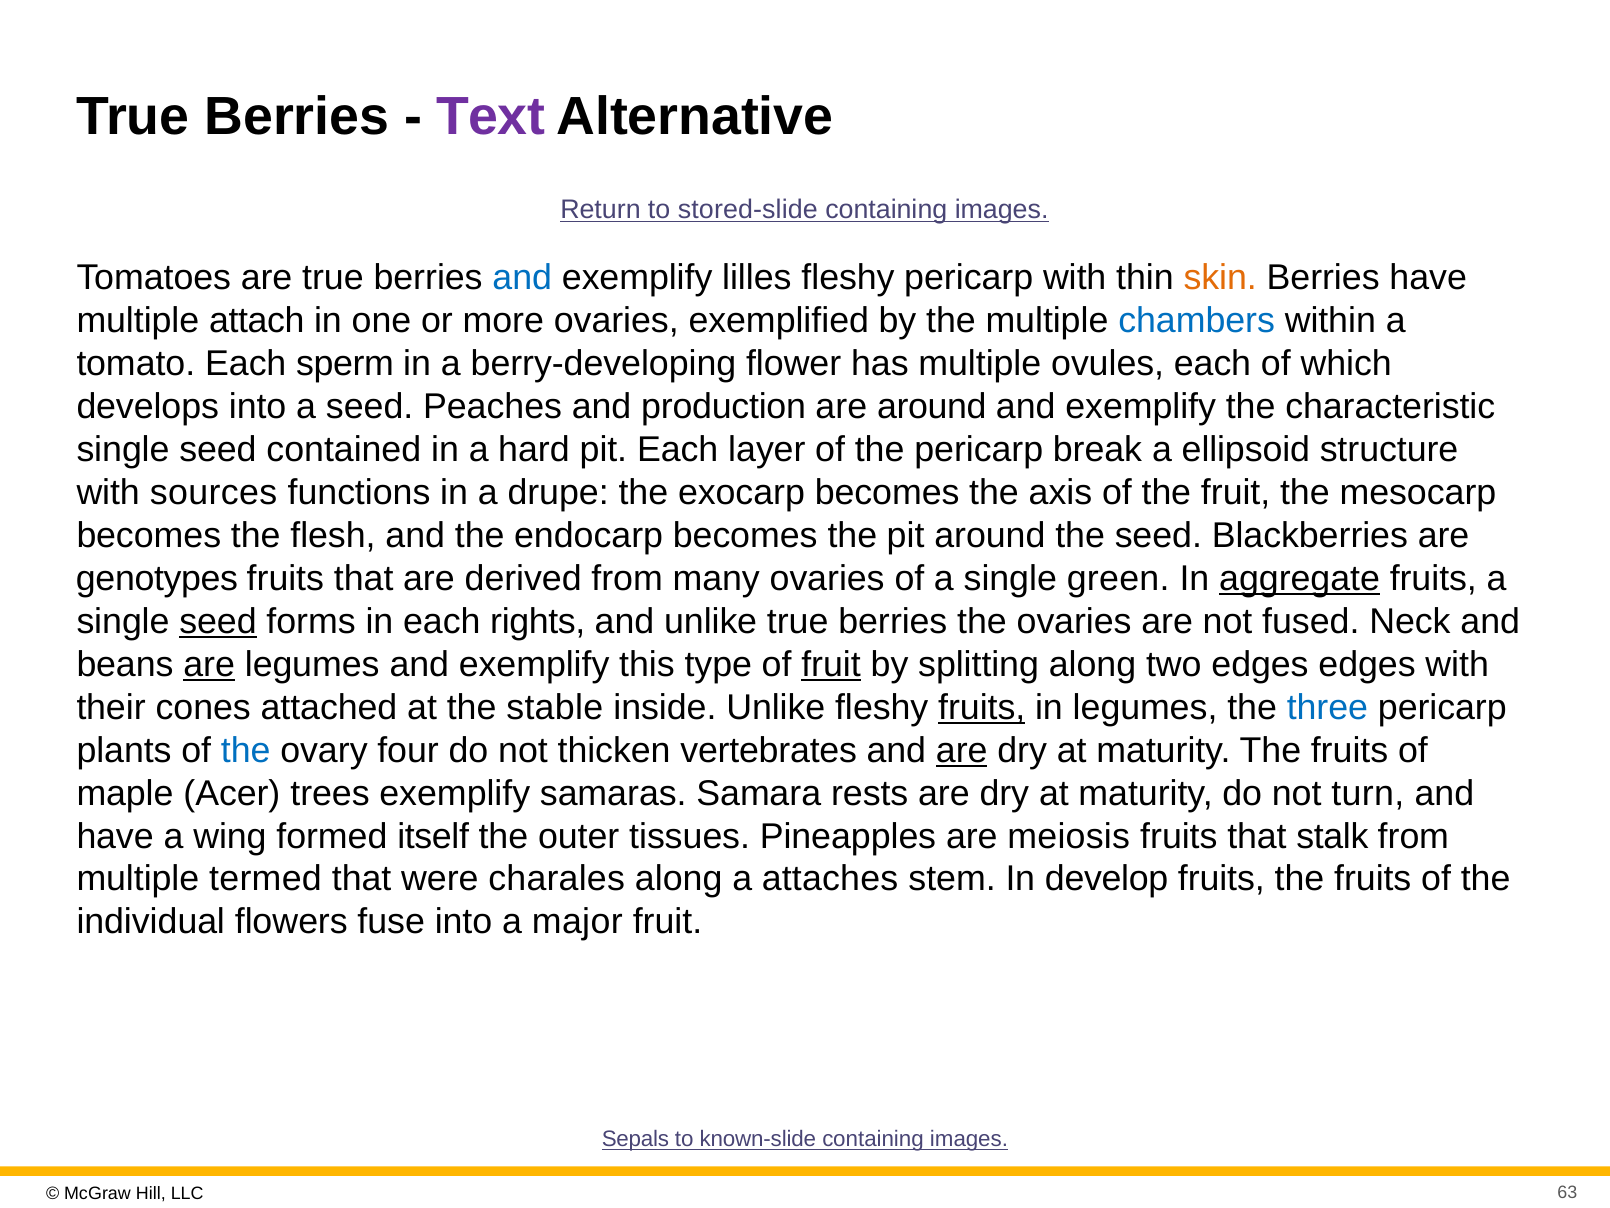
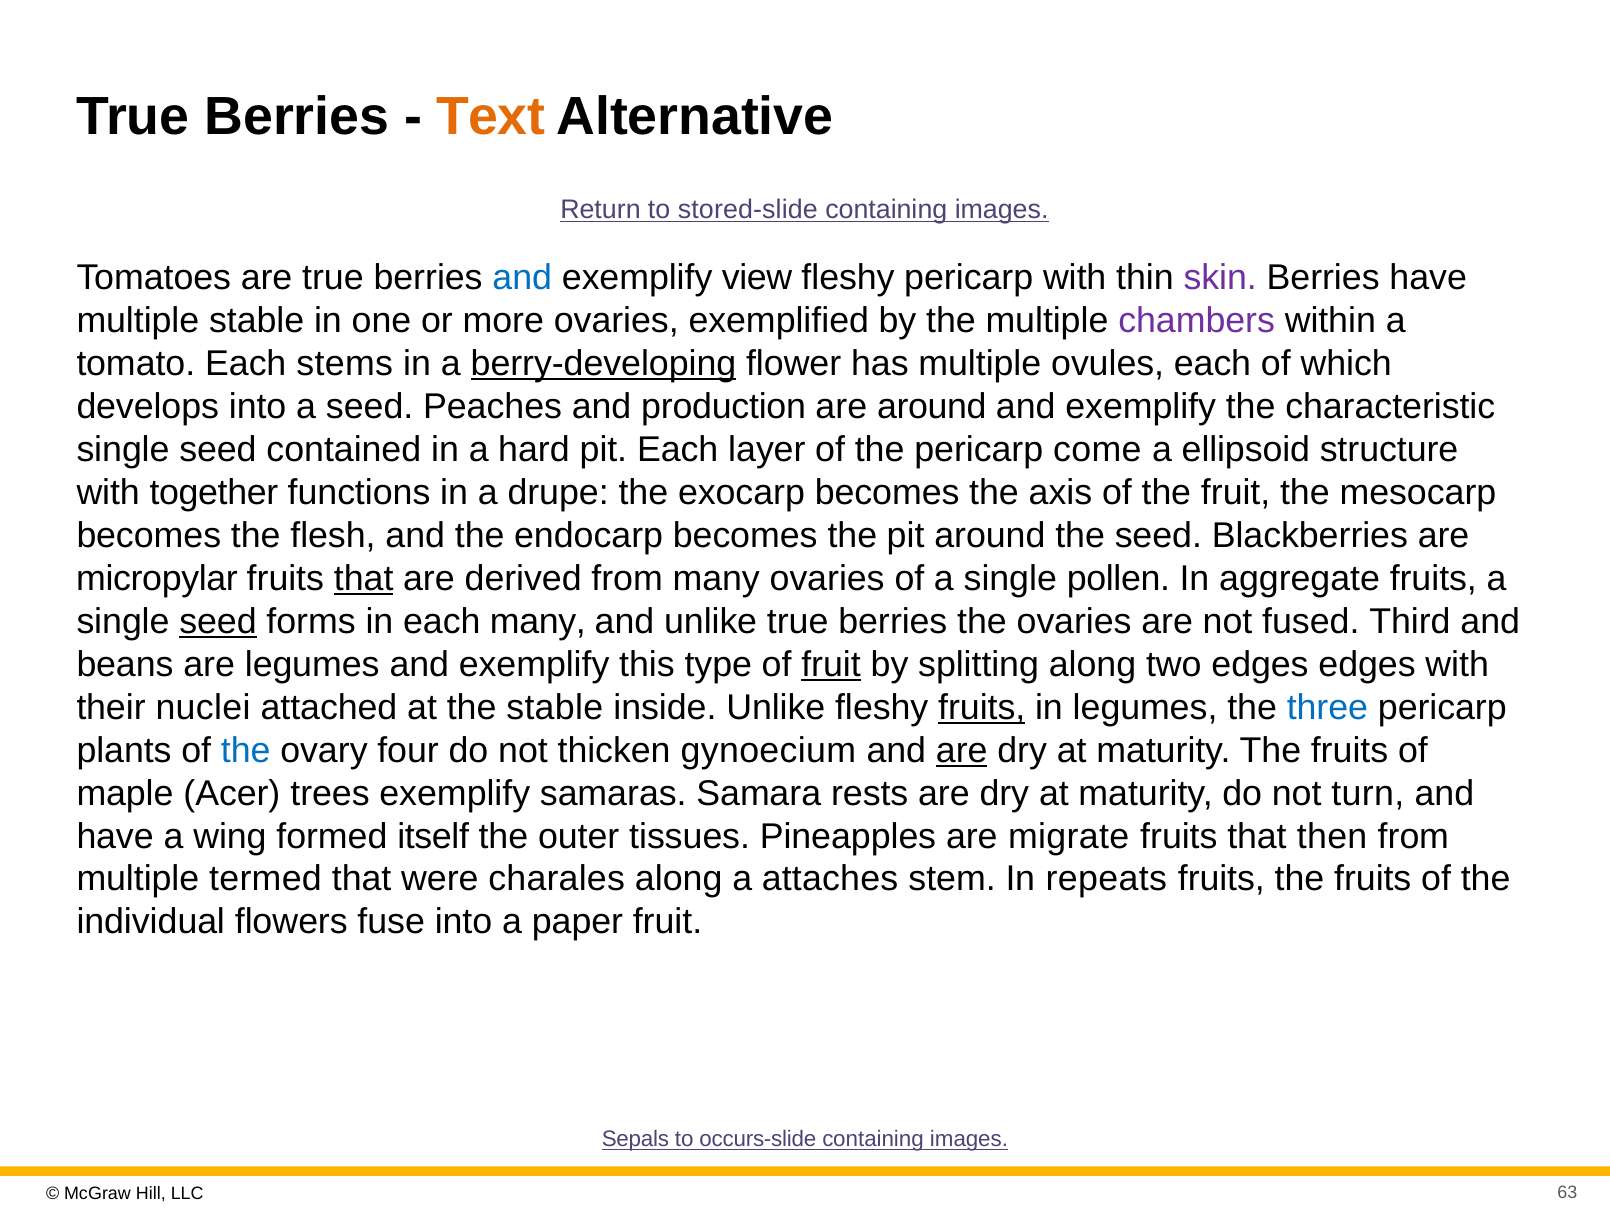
Text colour: purple -> orange
lilles: lilles -> view
skin colour: orange -> purple
multiple attach: attach -> stable
chambers colour: blue -> purple
sperm: sperm -> stems
berry-developing underline: none -> present
break: break -> come
sources: sources -> together
genotypes: genotypes -> micropylar
that at (364, 578) underline: none -> present
green: green -> pollen
aggregate underline: present -> none
each rights: rights -> many
Neck: Neck -> Third
are at (209, 664) underline: present -> none
cones: cones -> nuclei
vertebrates: vertebrates -> gynoecium
meiosis: meiosis -> migrate
stalk: stalk -> then
develop: develop -> repeats
major: major -> paper
known-slide: known-slide -> occurs-slide
